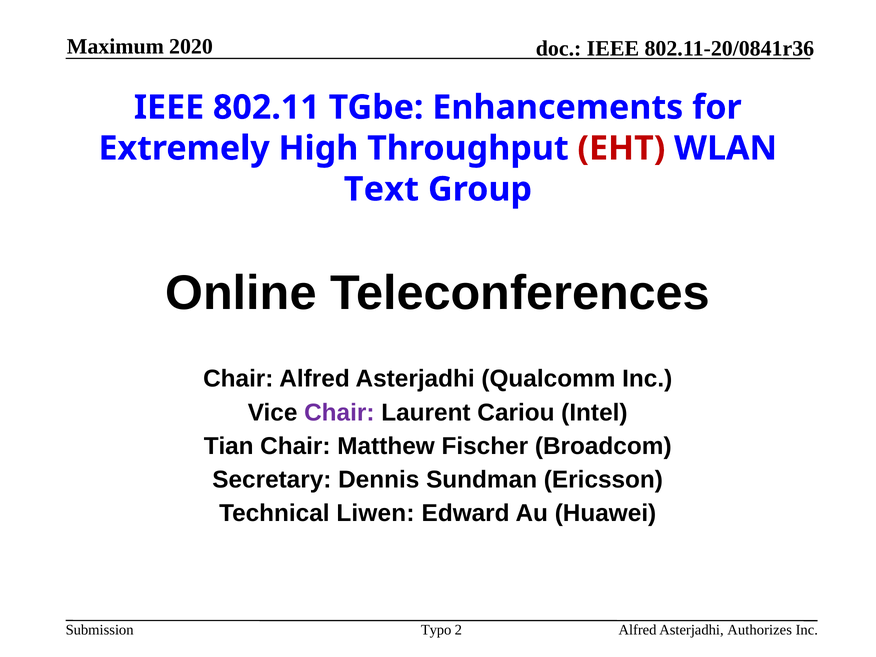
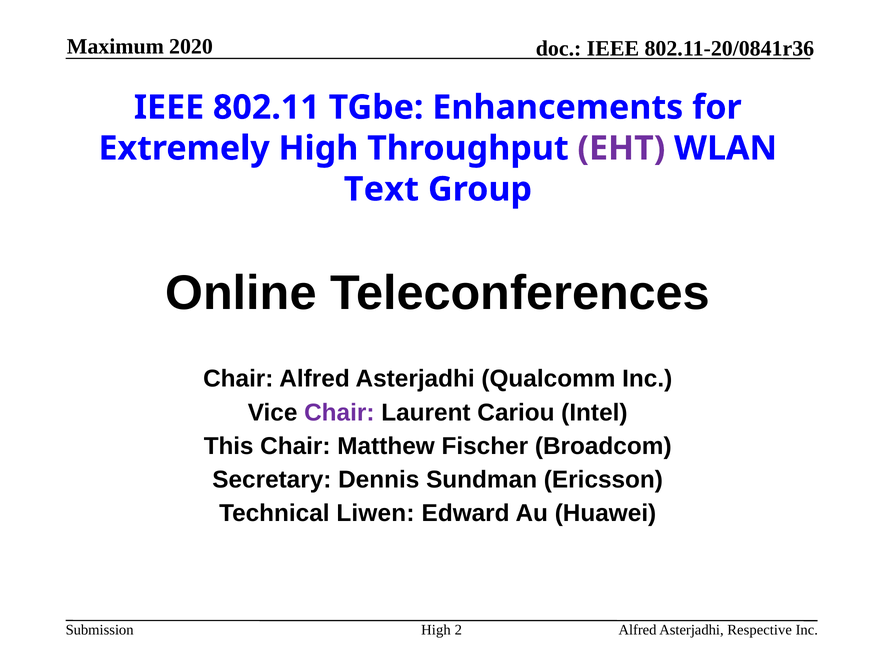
EHT colour: red -> purple
Tian: Tian -> This
Typo at (436, 630): Typo -> High
Authorizes: Authorizes -> Respective
